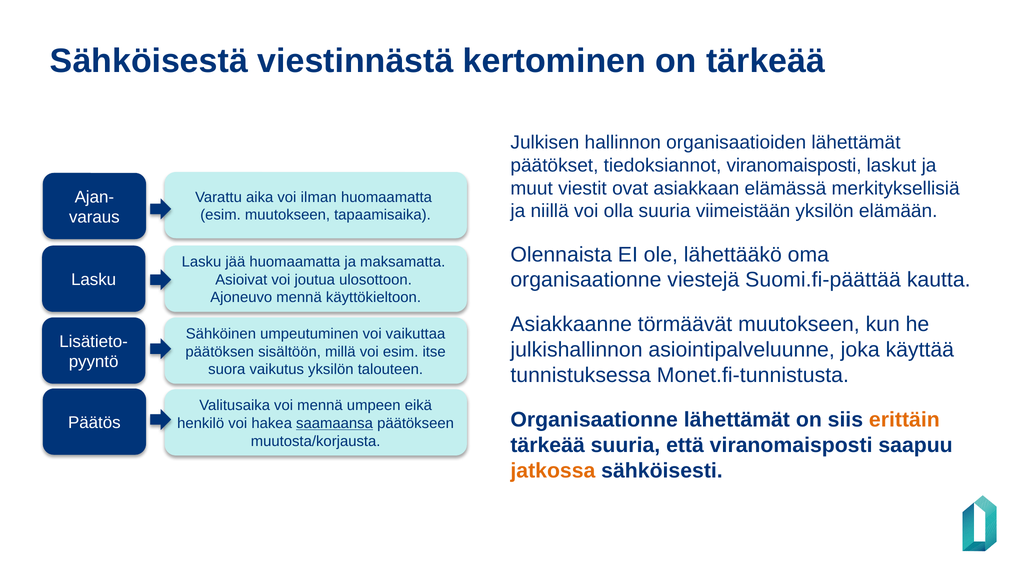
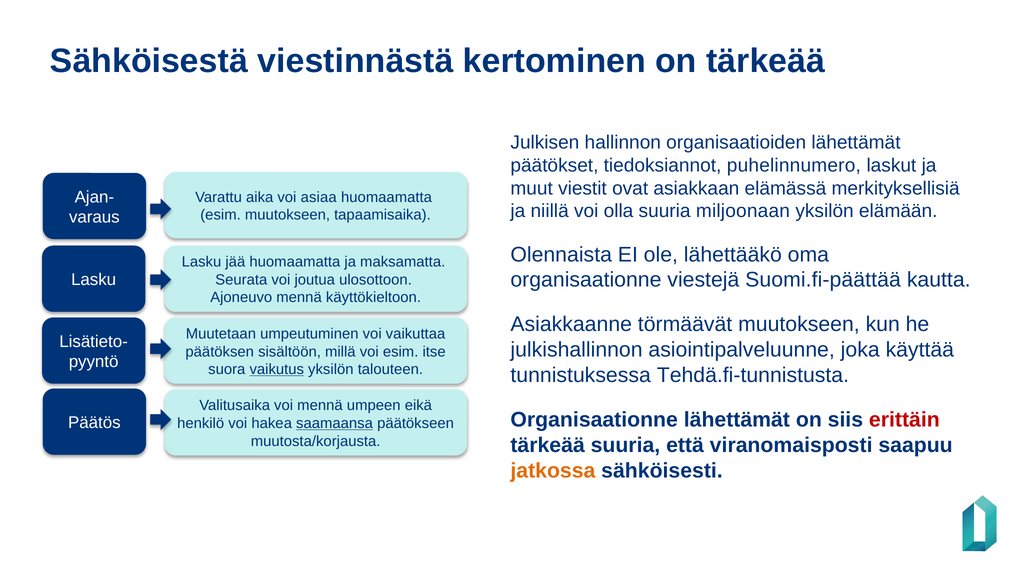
tiedoksiannot viranomaisposti: viranomaisposti -> puhelinnumero
ilman: ilman -> asiaa
viimeistään: viimeistään -> miljoonaan
Asioivat: Asioivat -> Seurata
Sähköinen: Sähköinen -> Muutetaan
vaikutus underline: none -> present
Monet.fi-tunnistusta: Monet.fi-tunnistusta -> Tehdä.fi-tunnistusta
erittäin colour: orange -> red
